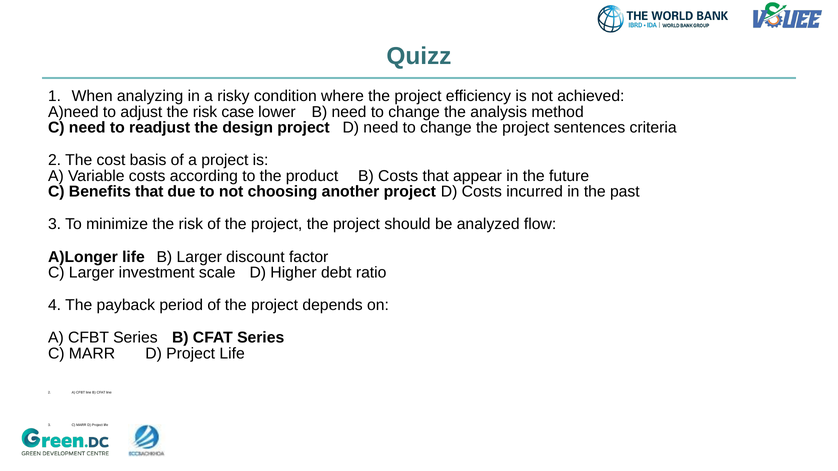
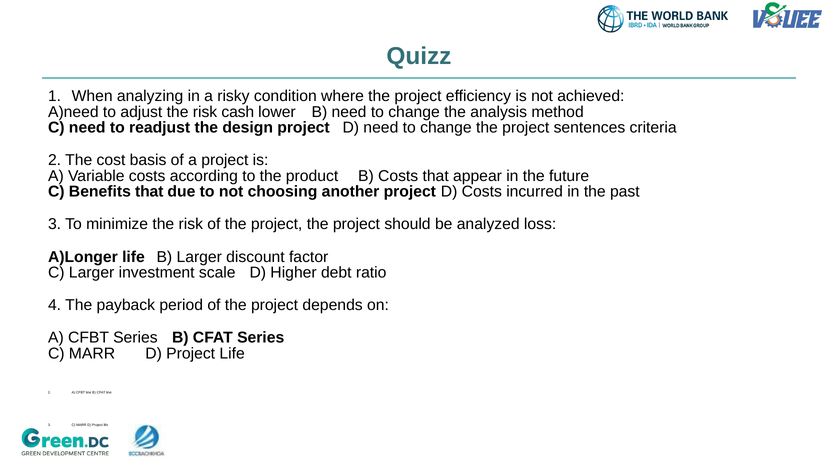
case: case -> cash
flow: flow -> loss
